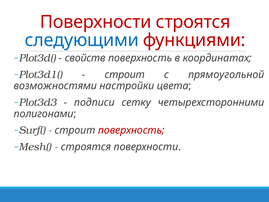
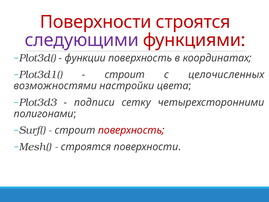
следующими colour: blue -> purple
свойств: свойств -> функции
прямоугольной: прямоугольной -> целочисленных
